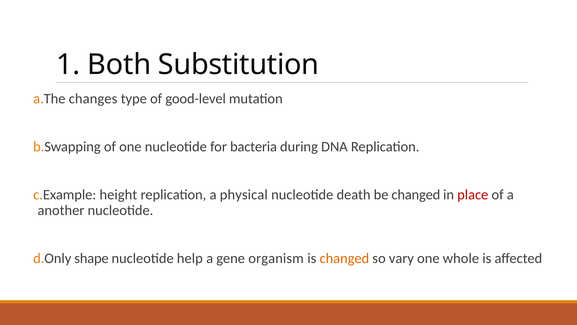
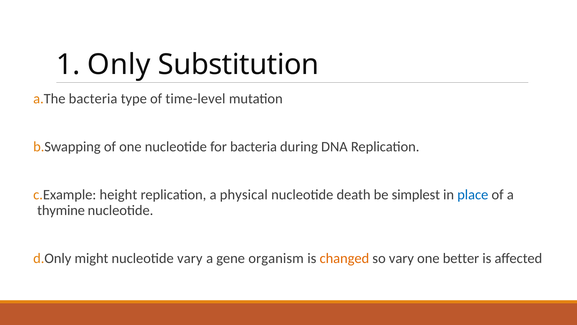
Both: Both -> Only
changes at (93, 99): changes -> bacteria
good-level: good-level -> time-level
be changed: changed -> simplest
place colour: red -> blue
another: another -> thymine
shape: shape -> might
nucleotide help: help -> vary
whole: whole -> better
